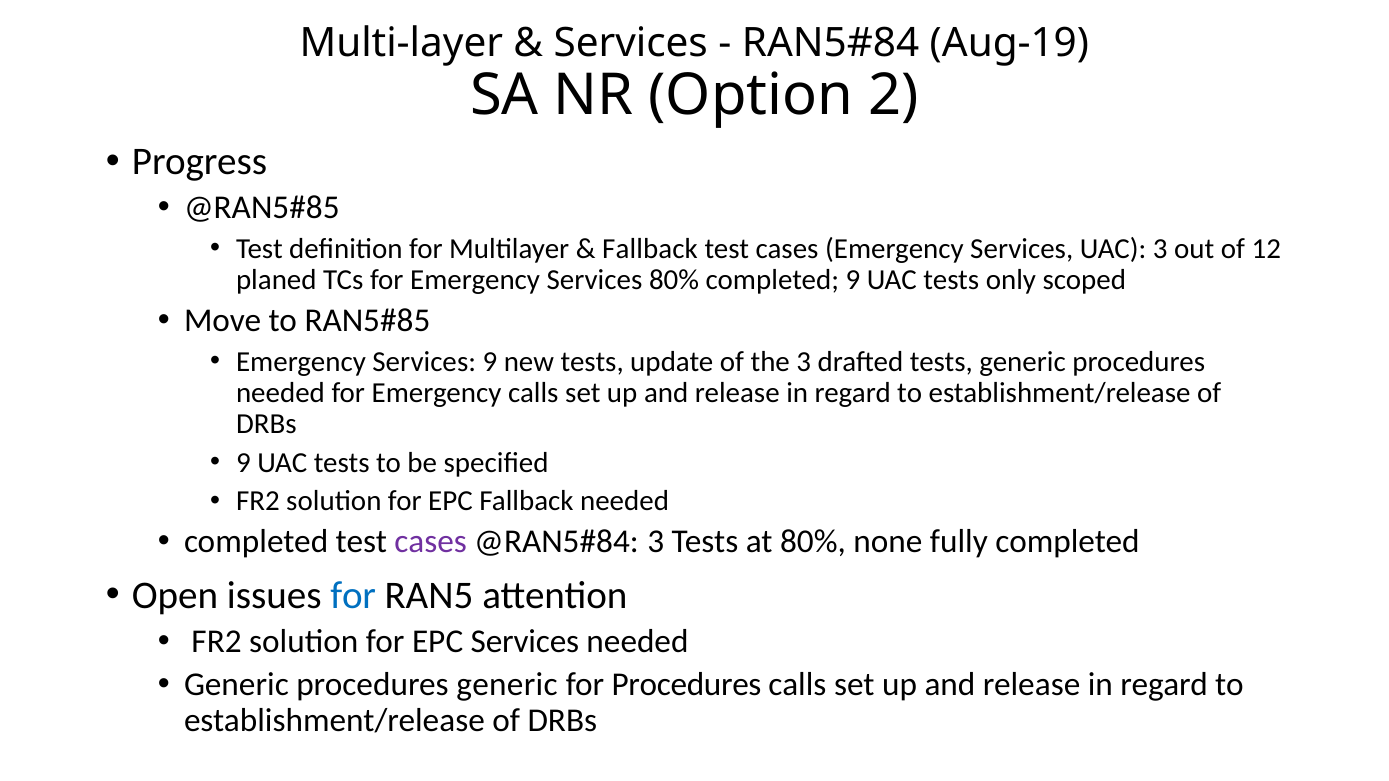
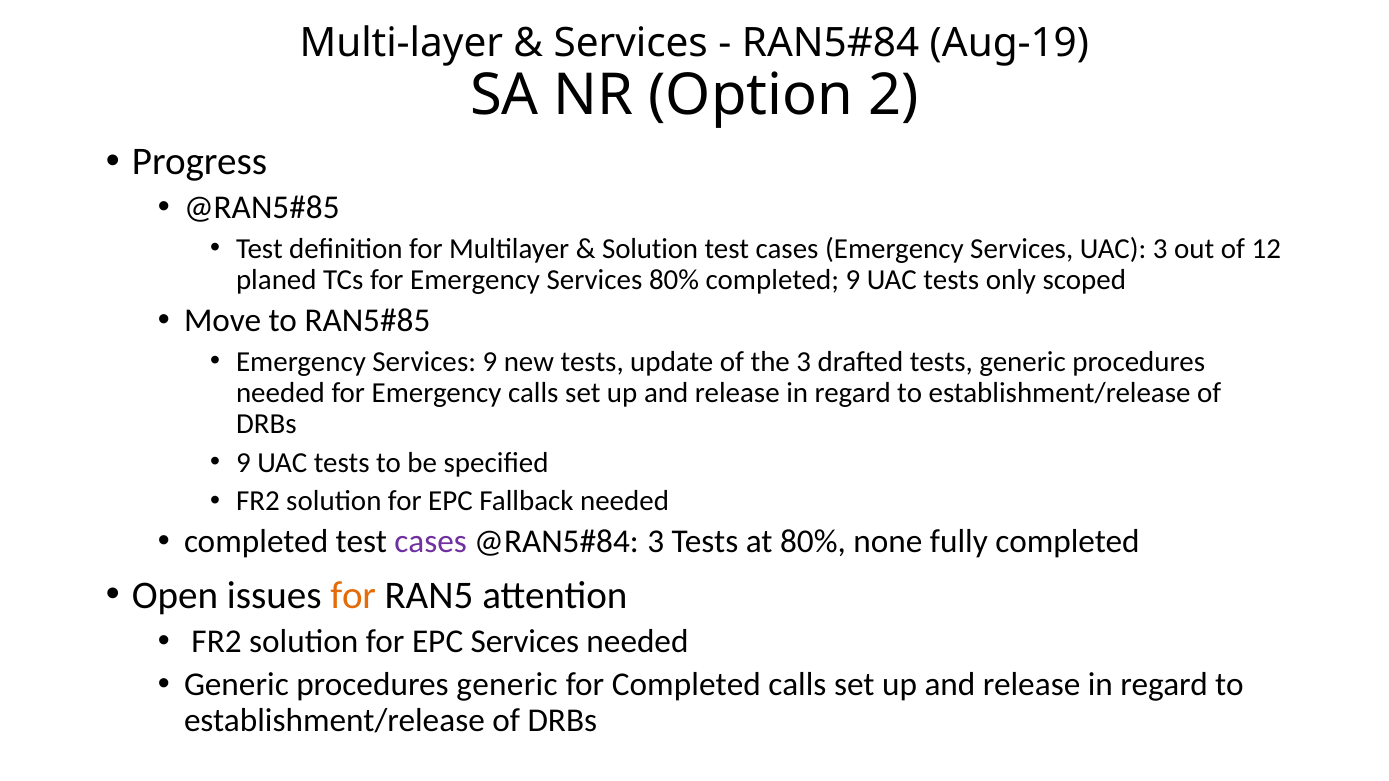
Fallback at (650, 249): Fallback -> Solution
for at (353, 595) colour: blue -> orange
for Procedures: Procedures -> Completed
